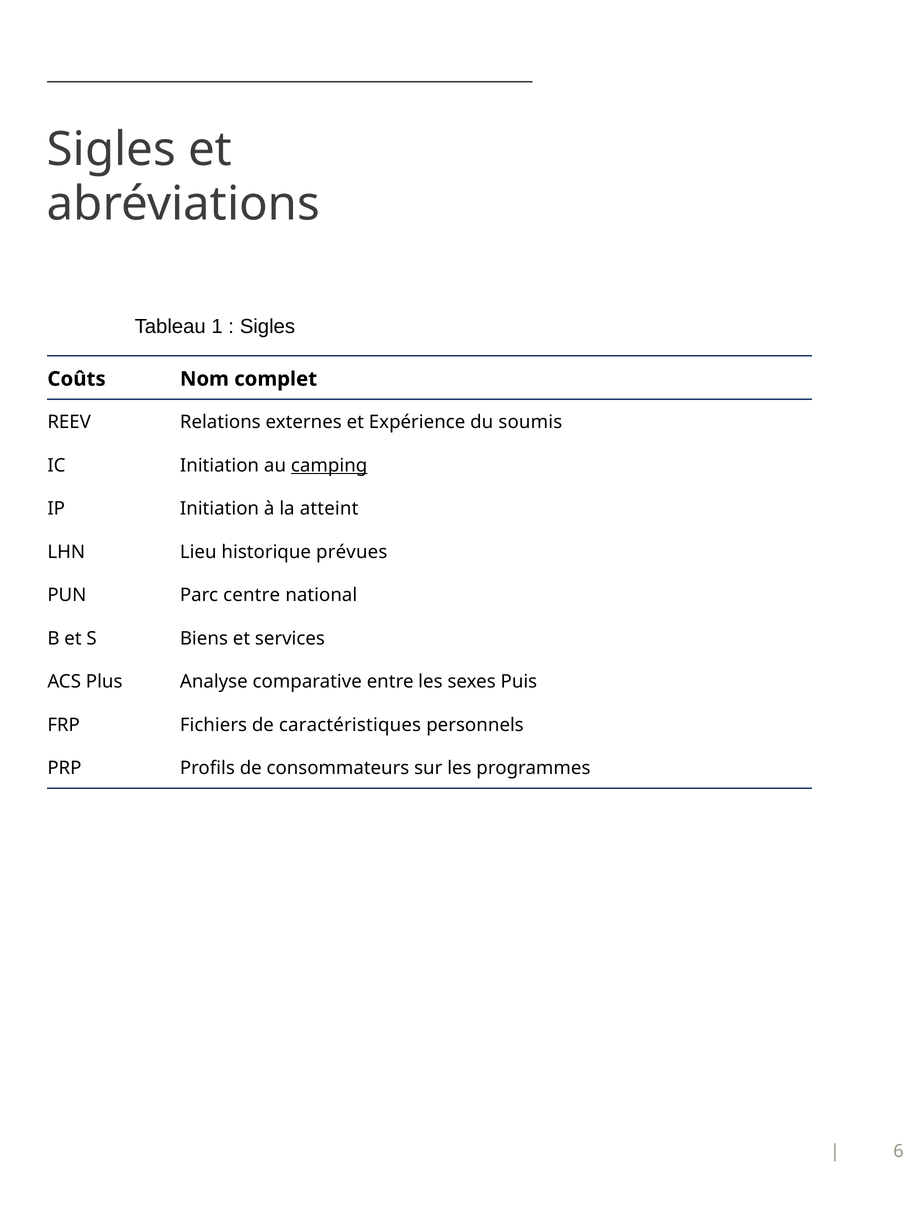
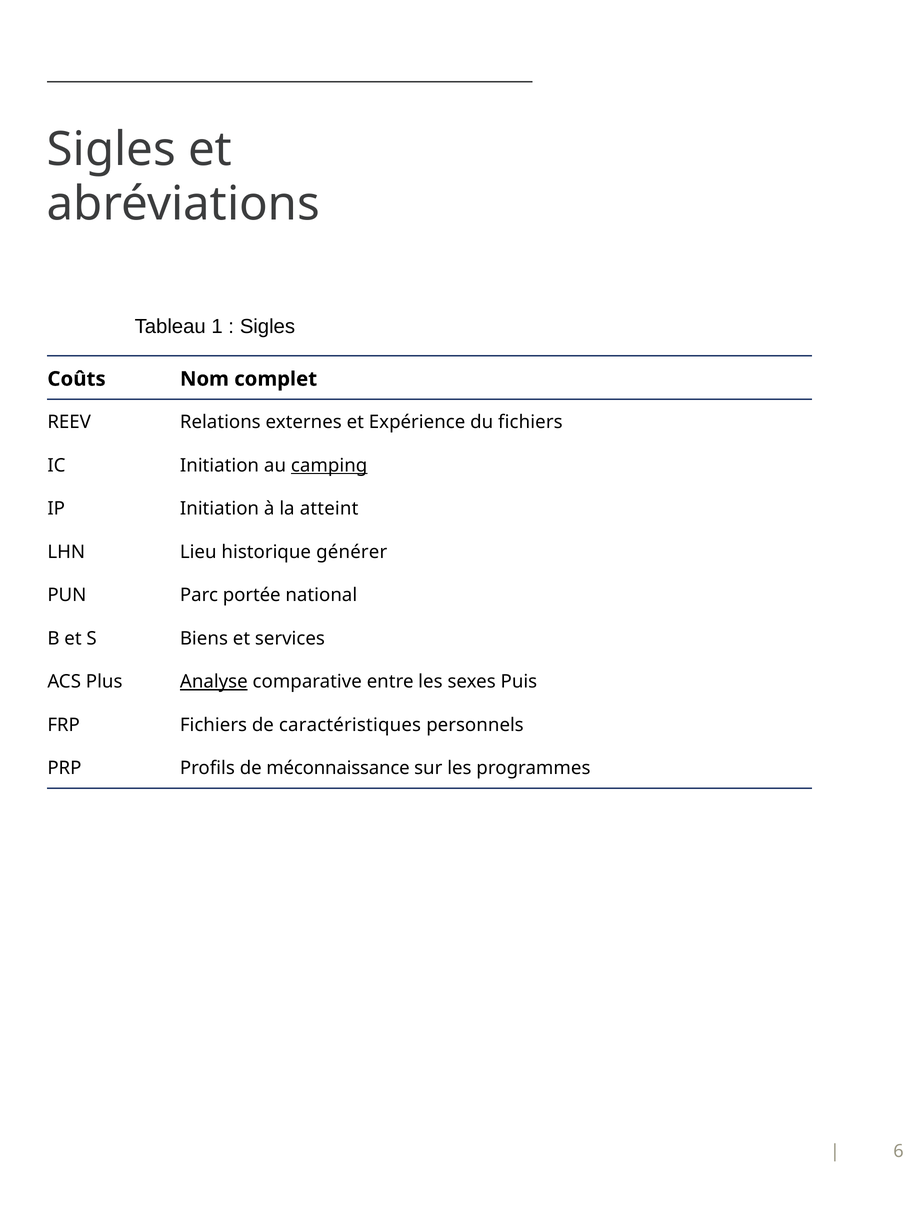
du soumis: soumis -> fichiers
prévues: prévues -> générer
centre: centre -> portée
Analyse underline: none -> present
consommateurs: consommateurs -> méconnaissance
